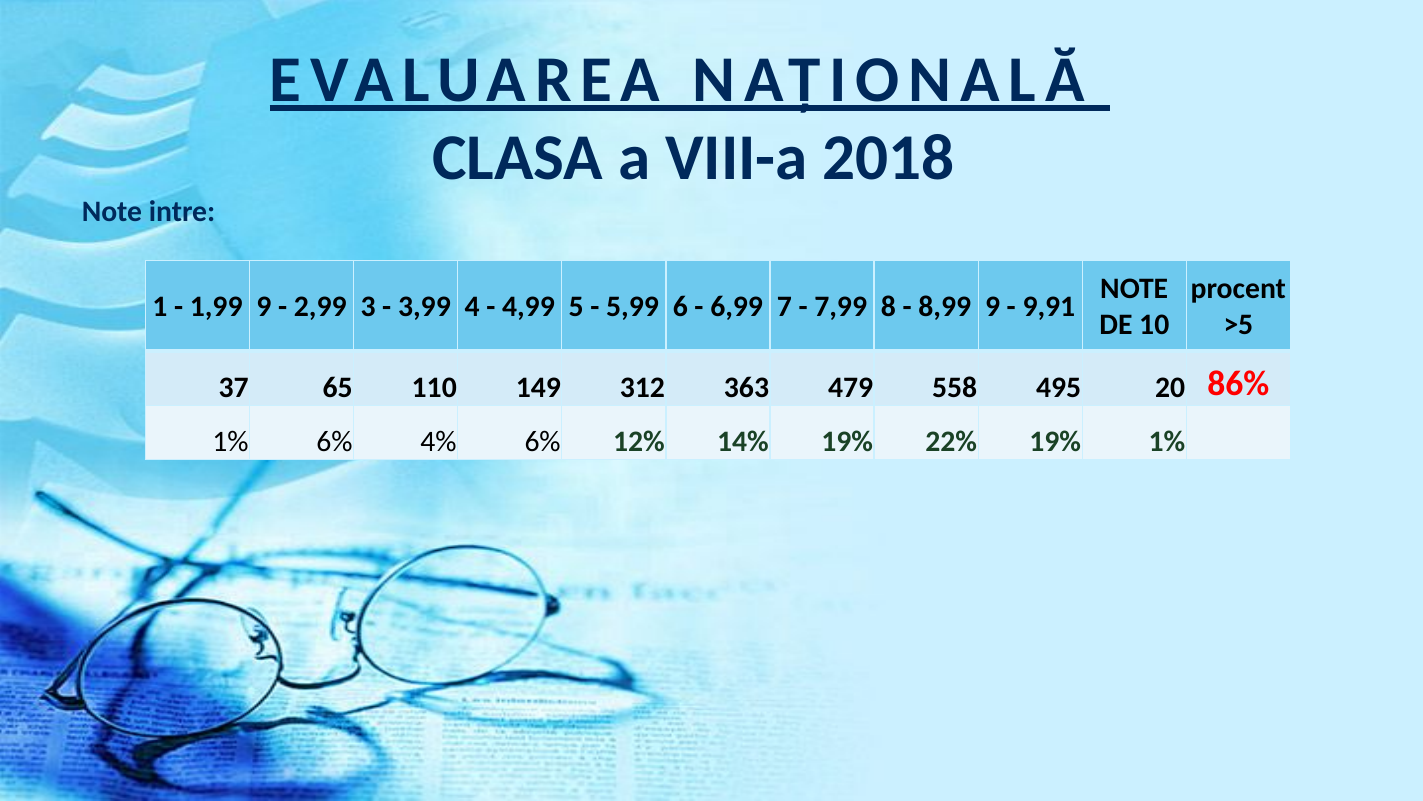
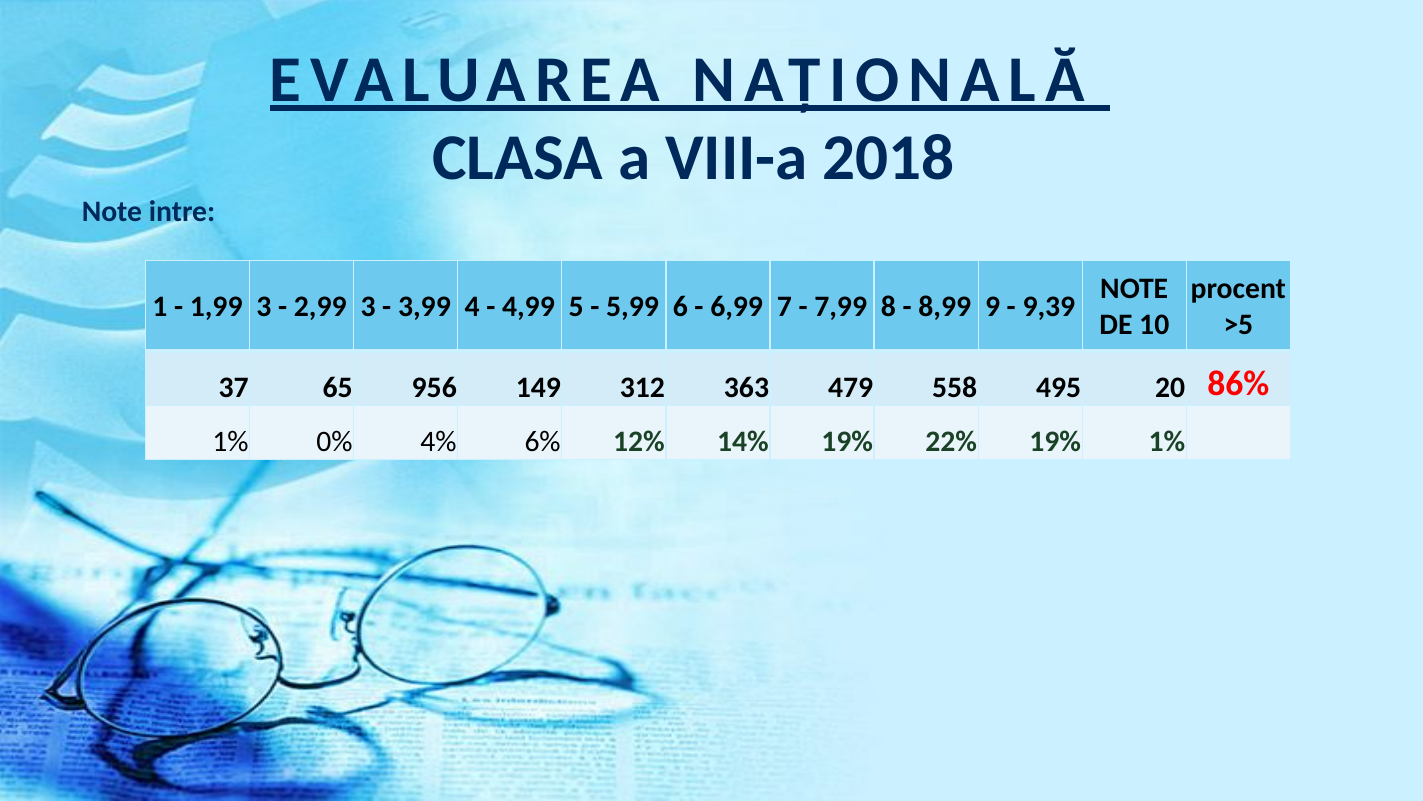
1,99 9: 9 -> 3
9,91: 9,91 -> 9,39
110: 110 -> 956
1% 6%: 6% -> 0%
